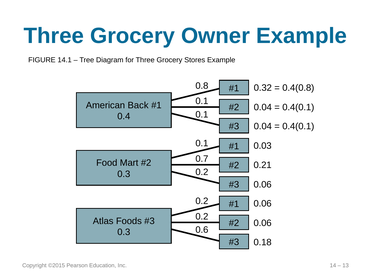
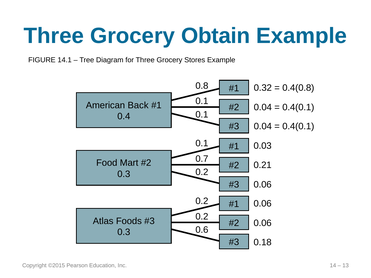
Owner: Owner -> Obtain
